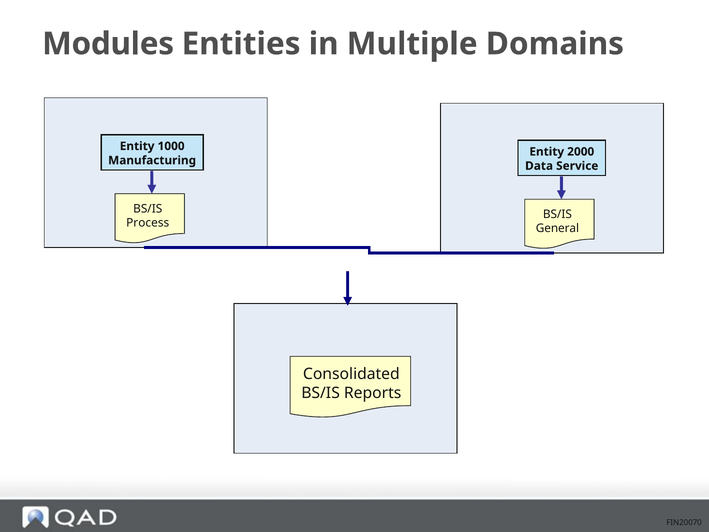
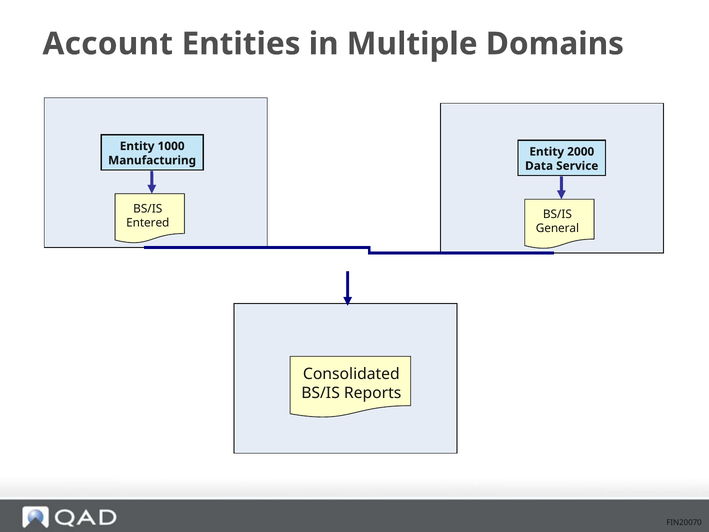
Modules: Modules -> Account
Process: Process -> Entered
